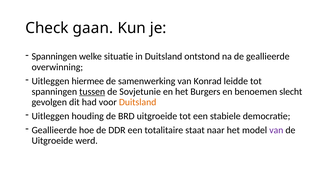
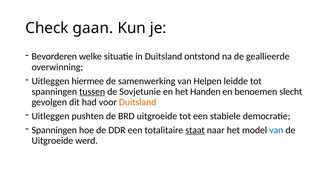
Spanningen at (54, 56): Spanningen -> Bevorderen
Konrad: Konrad -> Helpen
Burgers: Burgers -> Handen
houding: houding -> pushten
Geallieerde at (54, 130): Geallieerde -> Spanningen
staat underline: none -> present
van at (276, 130) colour: purple -> blue
